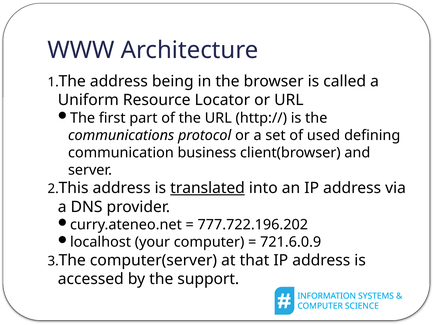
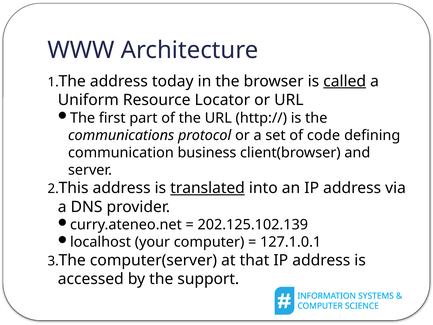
being: being -> today
called underline: none -> present
used: used -> code
777.722.196.202: 777.722.196.202 -> 202.125.102.139
721.6.0.9: 721.6.0.9 -> 127.1.0.1
